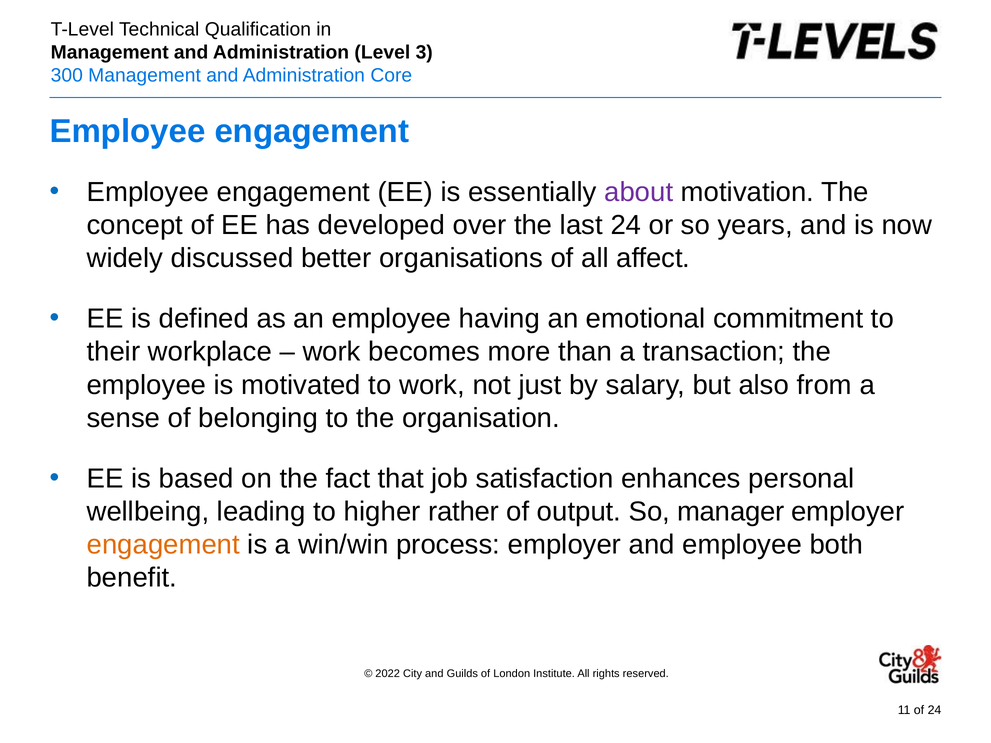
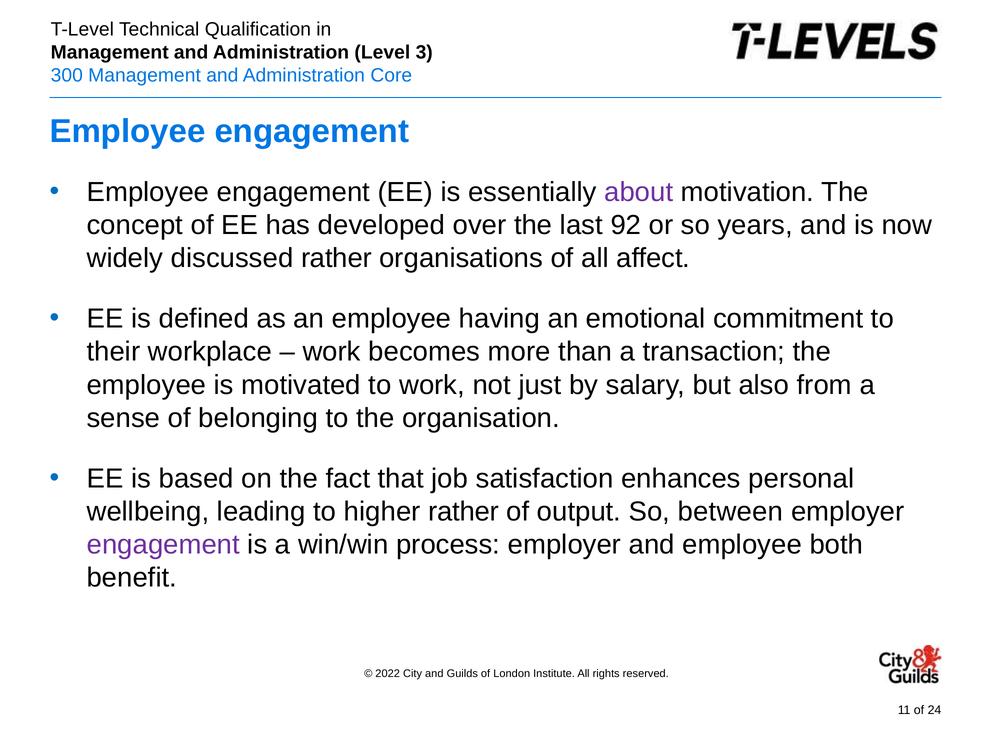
last 24: 24 -> 92
discussed better: better -> rather
manager: manager -> between
engagement at (163, 545) colour: orange -> purple
